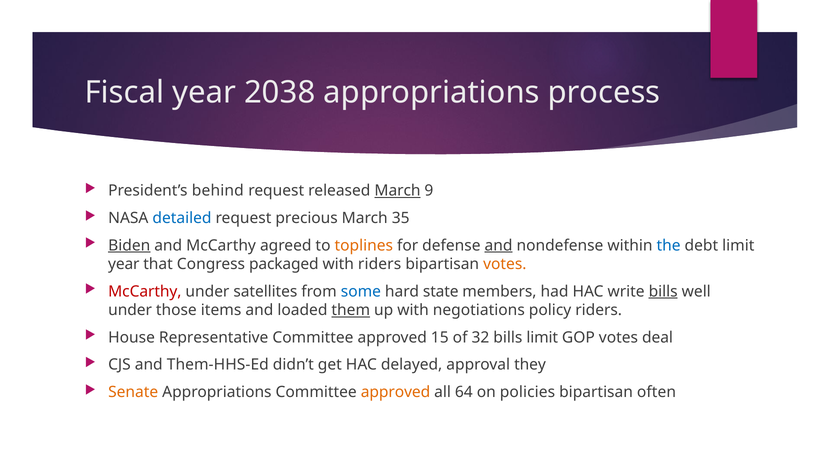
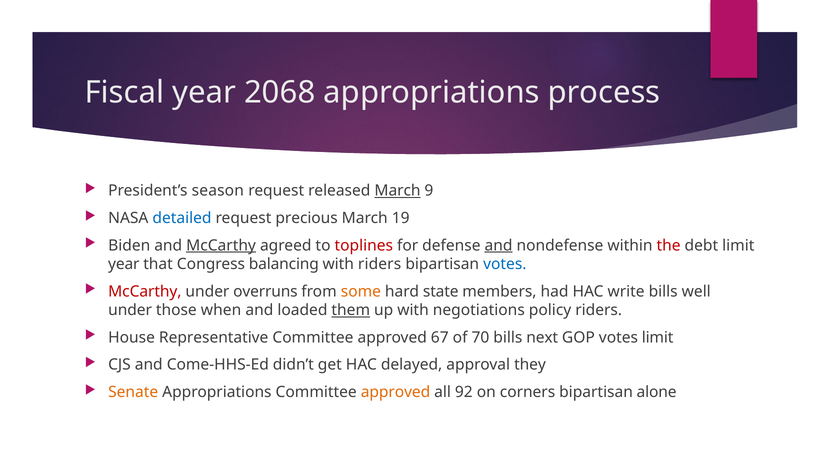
2038: 2038 -> 2068
behind: behind -> season
35: 35 -> 19
Biden underline: present -> none
McCarthy at (221, 245) underline: none -> present
toplines colour: orange -> red
the colour: blue -> red
packaged: packaged -> balancing
votes at (505, 264) colour: orange -> blue
satellites: satellites -> overruns
some colour: blue -> orange
bills at (663, 291) underline: present -> none
items: items -> when
15: 15 -> 67
32: 32 -> 70
bills limit: limit -> next
votes deal: deal -> limit
Them-HHS-Ed: Them-HHS-Ed -> Come-HHS-Ed
64: 64 -> 92
policies: policies -> corners
often: often -> alone
